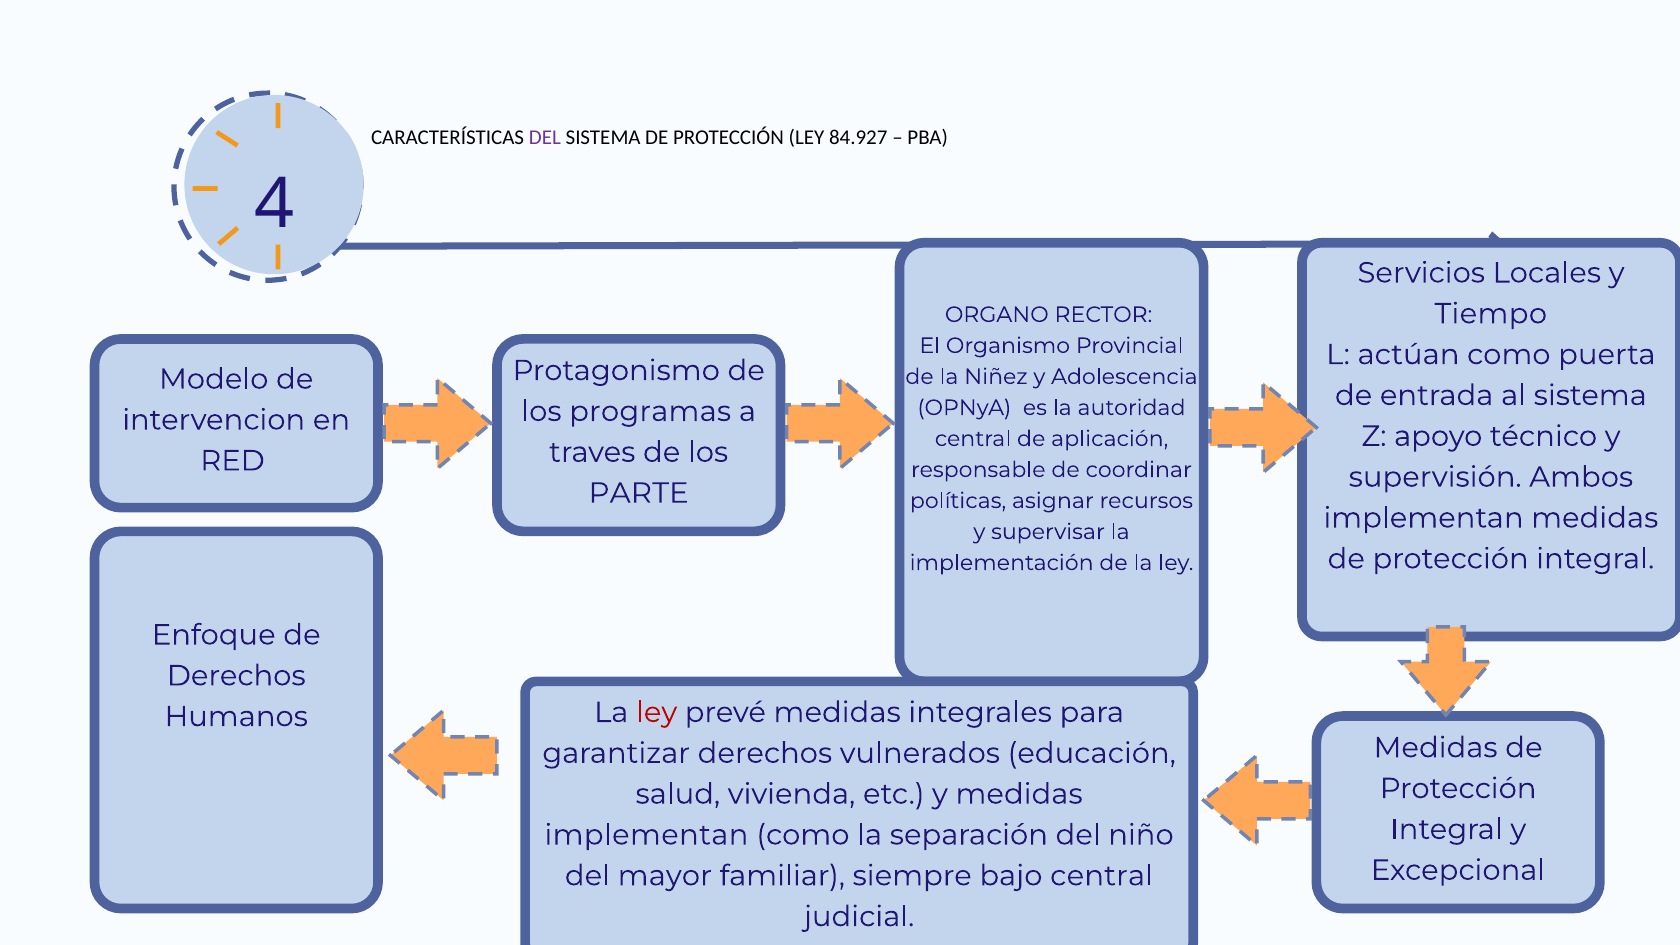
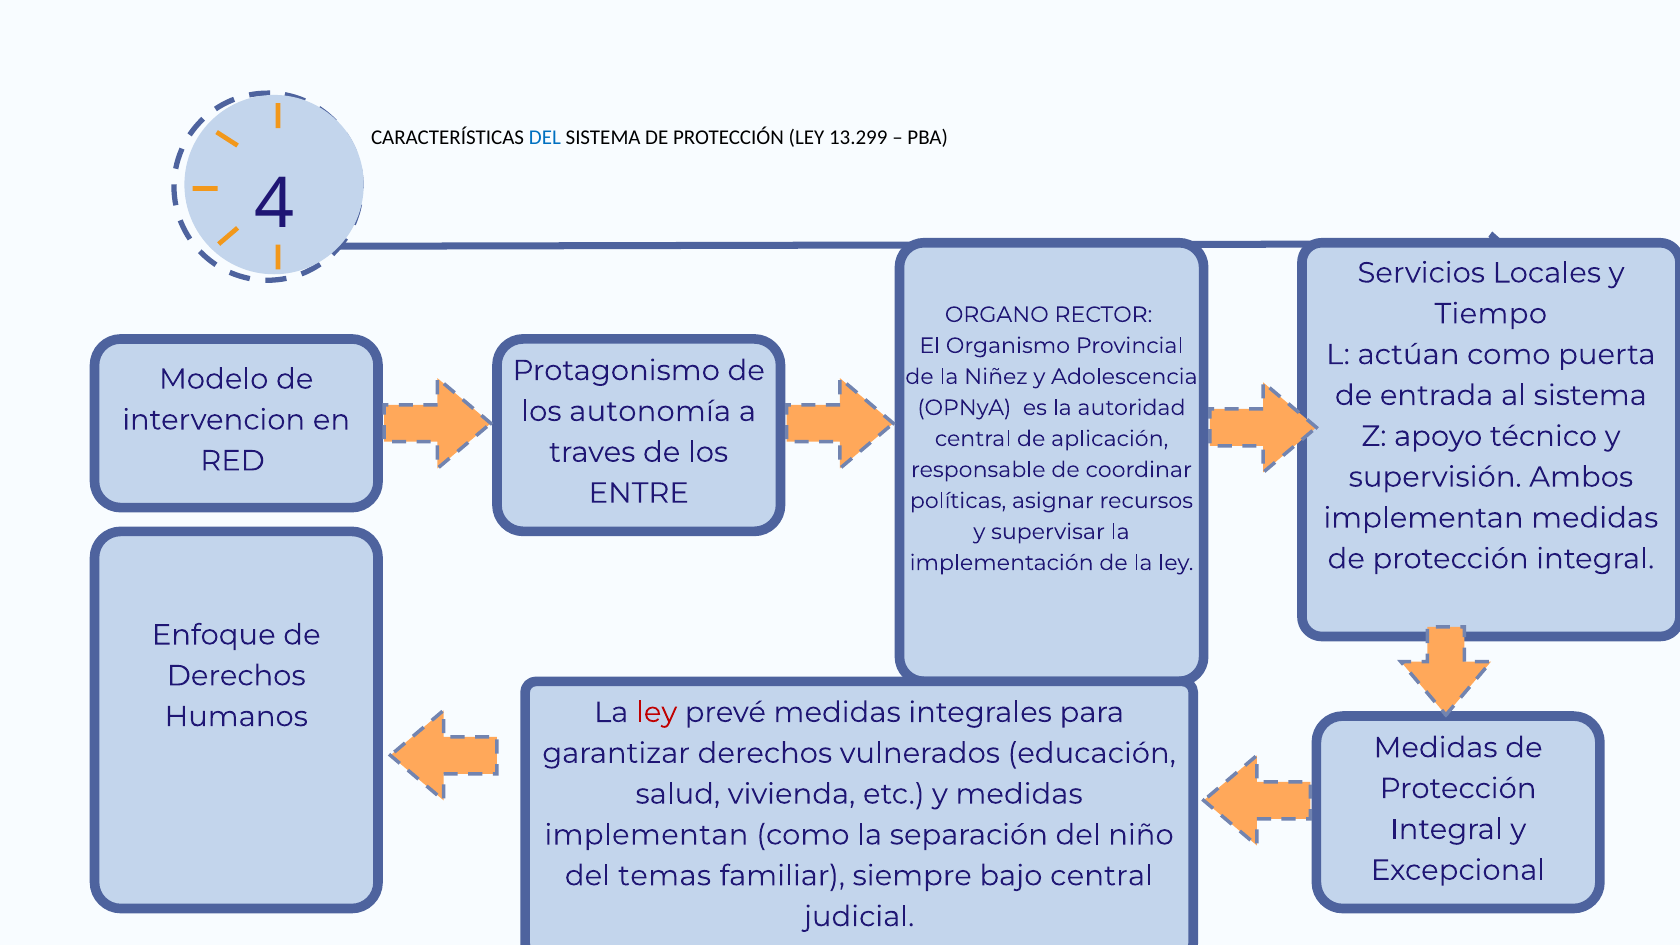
DEL at (545, 138) colour: purple -> blue
84.927: 84.927 -> 13.299
programas: programas -> autonomía
PARTE: PARTE -> ENTRE
mayor: mayor -> temas
